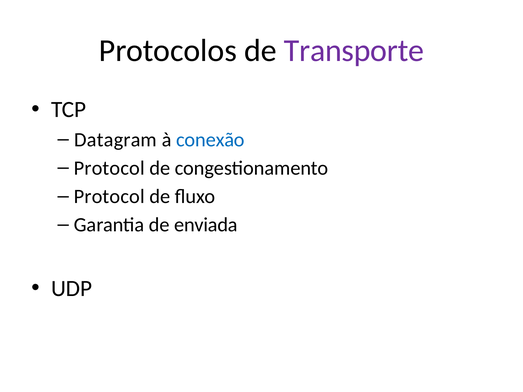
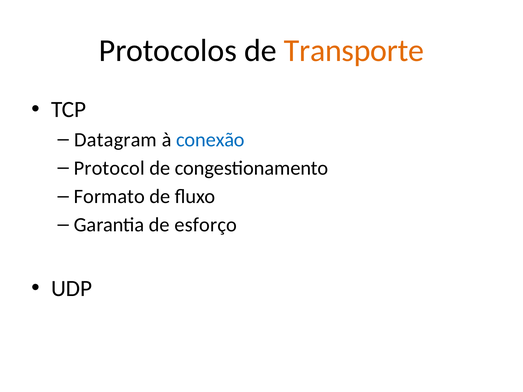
Transporte colour: purple -> orange
Protocol at (109, 197): Protocol -> Formato
enviada: enviada -> esforço
